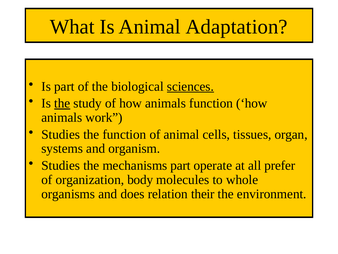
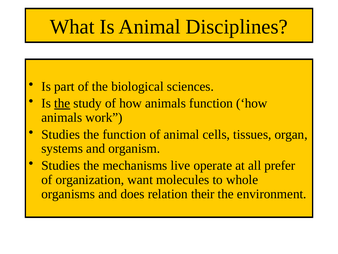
Adaptation: Adaptation -> Disciplines
sciences underline: present -> none
mechanisms part: part -> live
body: body -> want
